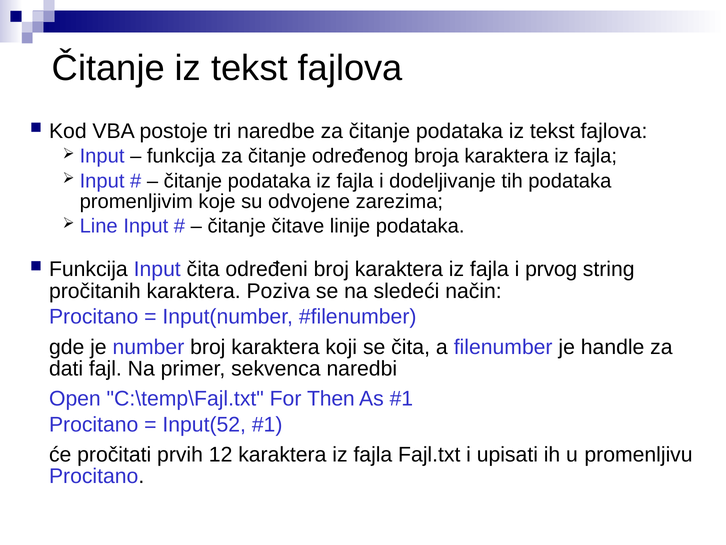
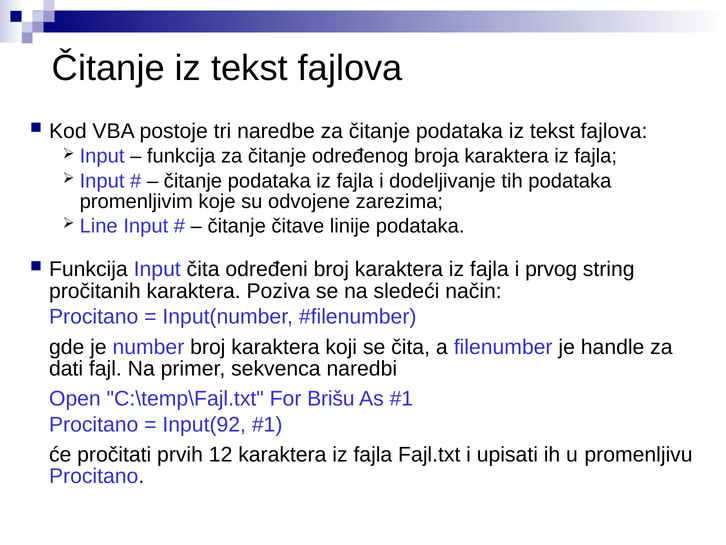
Then: Then -> Brišu
Input(52: Input(52 -> Input(92
